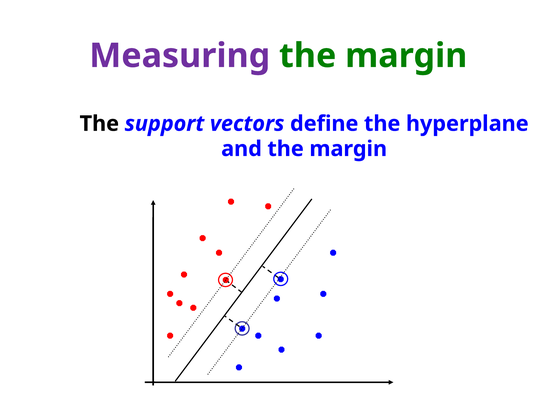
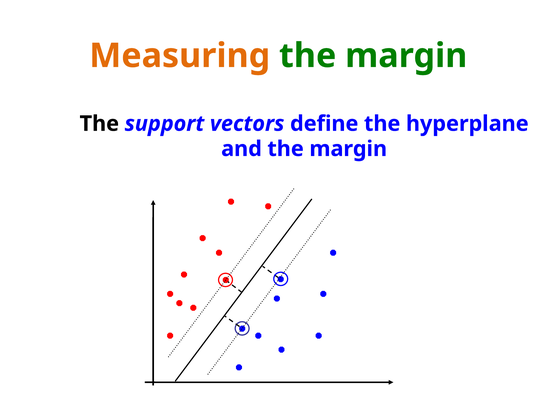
Measuring colour: purple -> orange
